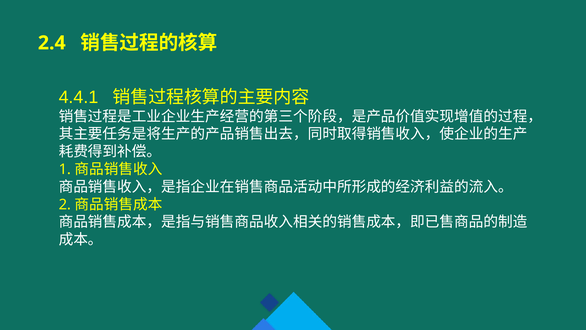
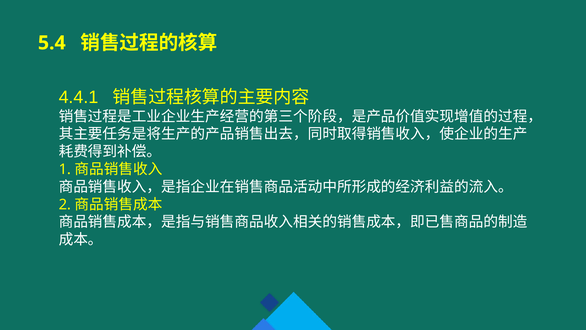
2.4: 2.4 -> 5.4
